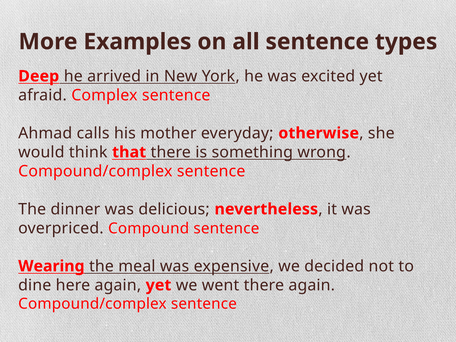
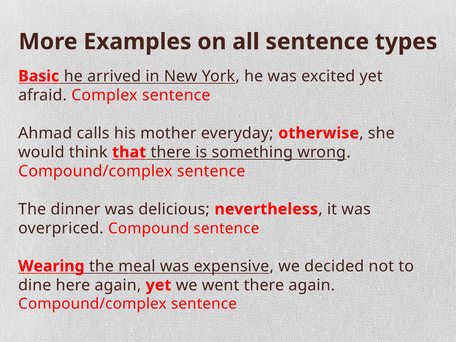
Deep: Deep -> Basic
